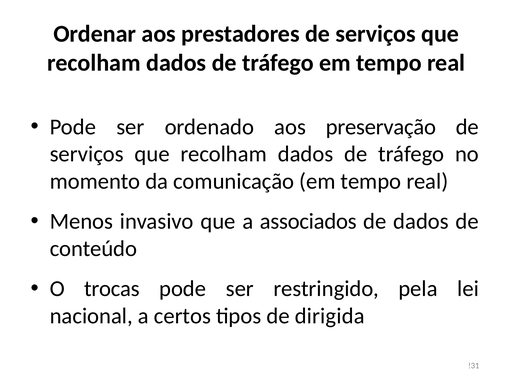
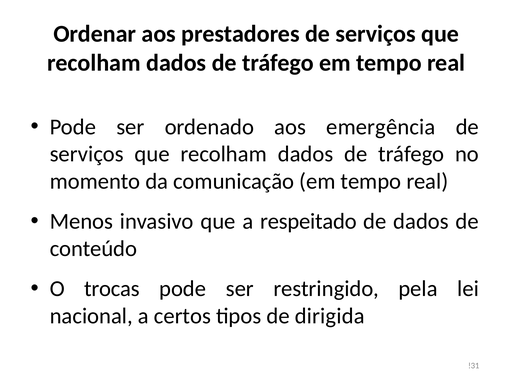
preservação: preservação -> emergência
associados: associados -> respeitado
